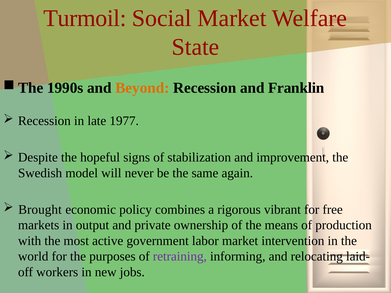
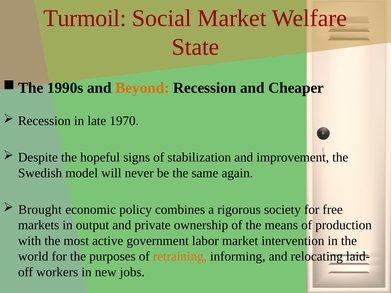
Franklin: Franklin -> Cheaper
1977: 1977 -> 1970
vibrant: vibrant -> society
retraining colour: purple -> orange
